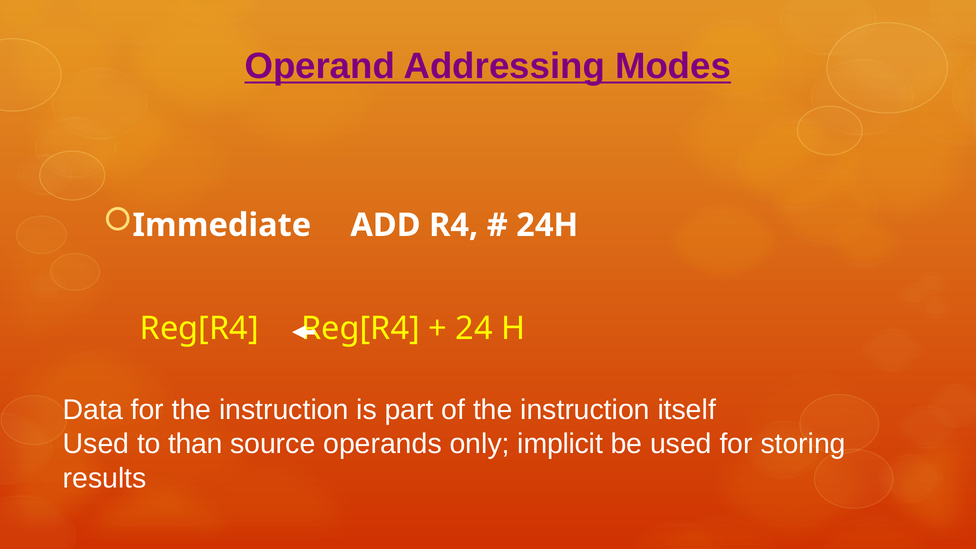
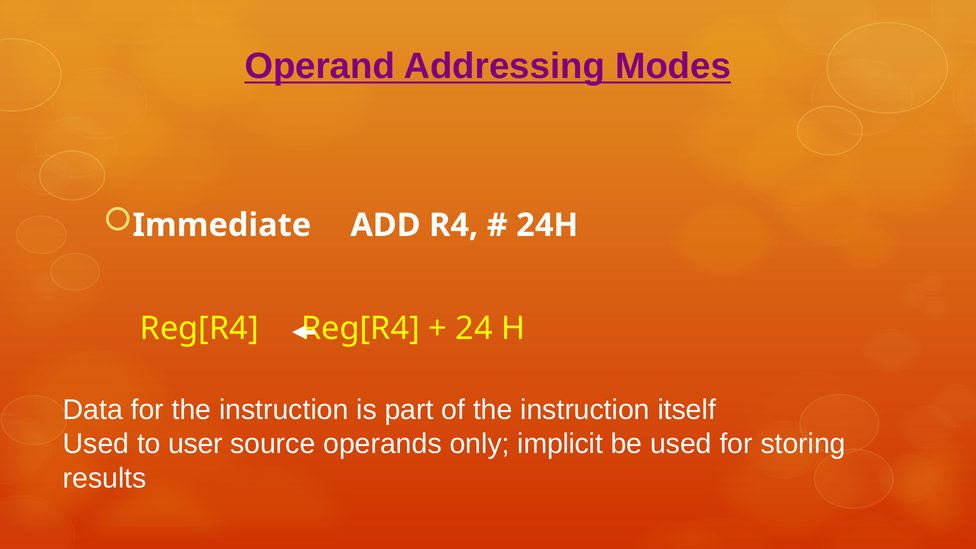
than: than -> user
